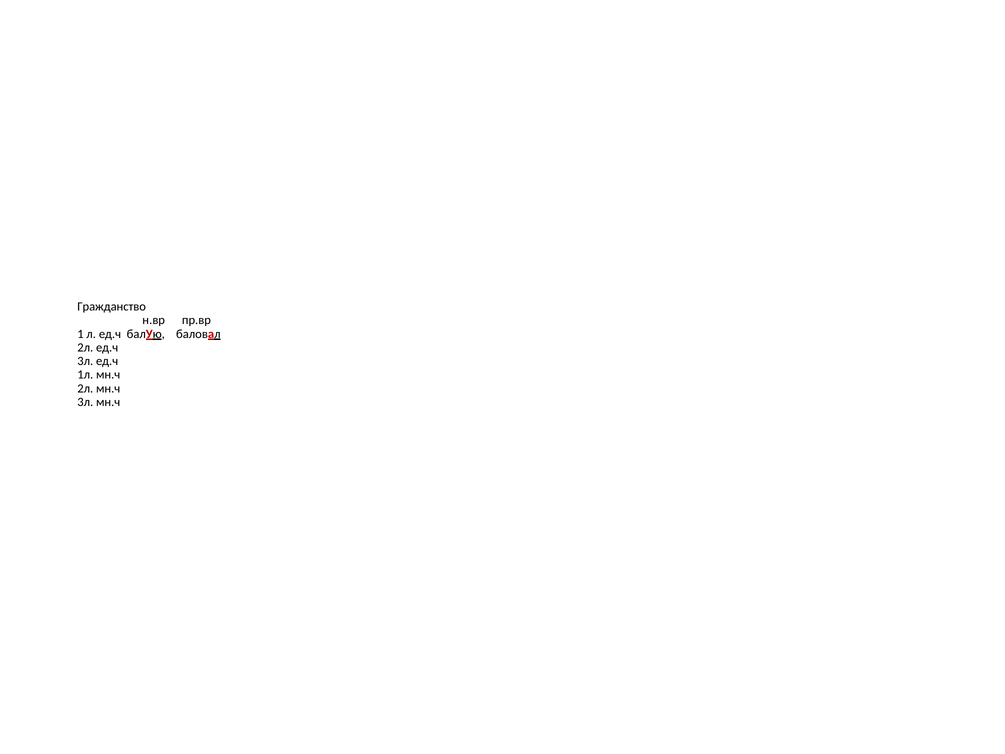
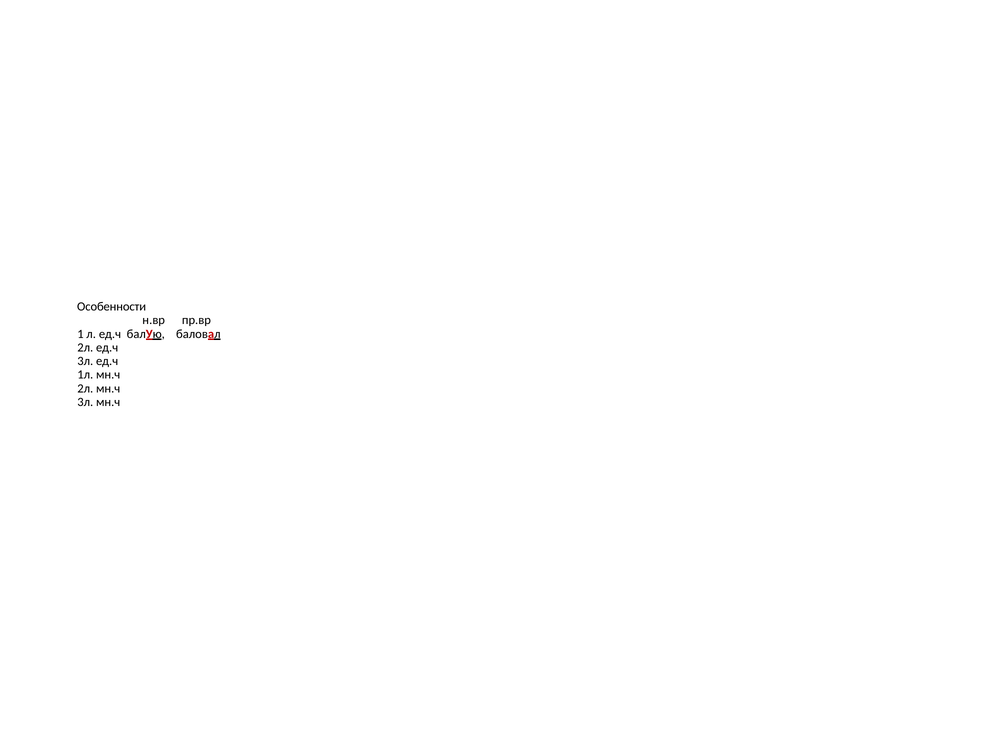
Гражданство: Гражданство -> Особенности
